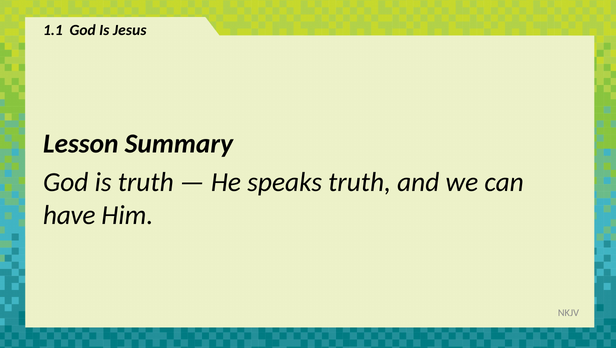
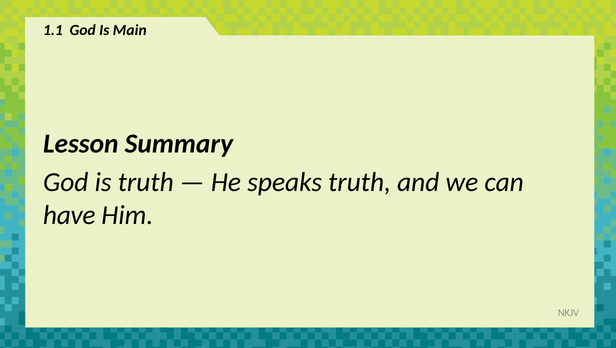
Jesus: Jesus -> Main
